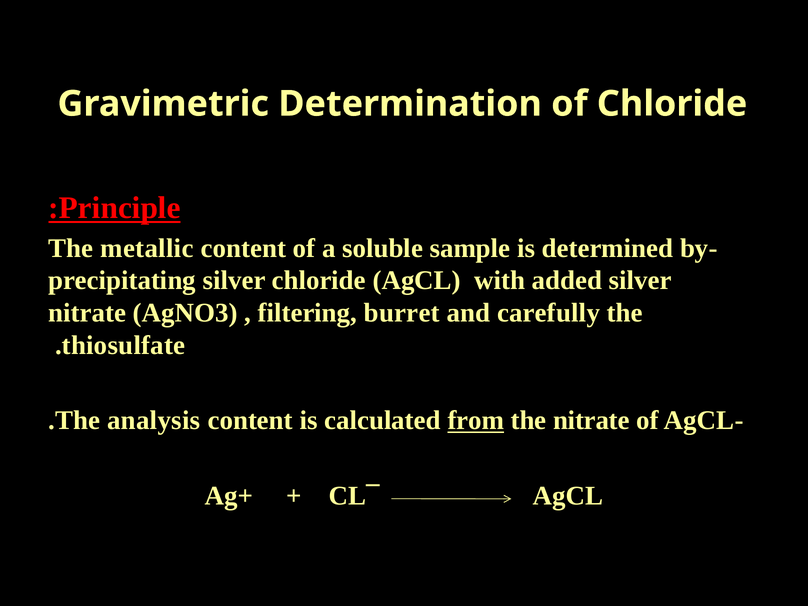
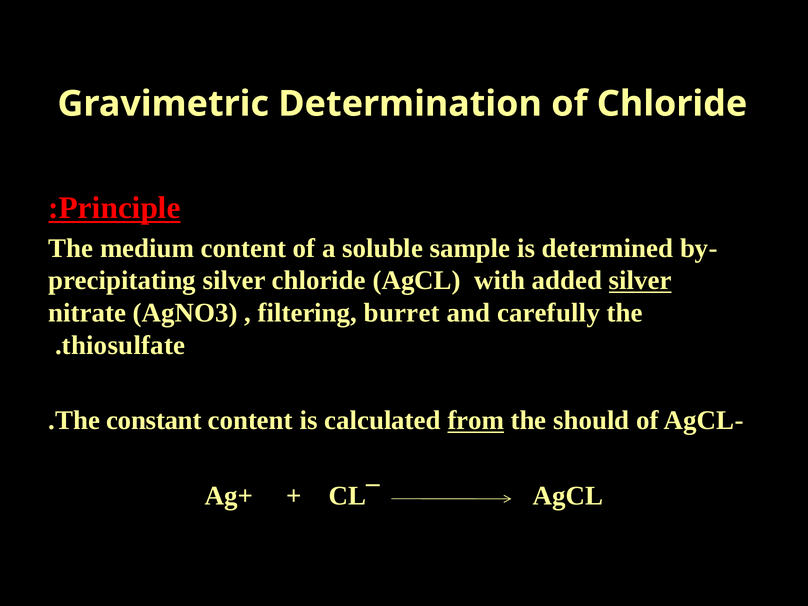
metallic: metallic -> medium
silver at (640, 280) underline: none -> present
analysis: analysis -> constant
the nitrate: nitrate -> should
